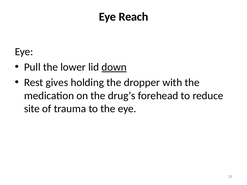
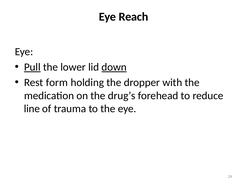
Pull underline: none -> present
gives: gives -> form
site: site -> line
